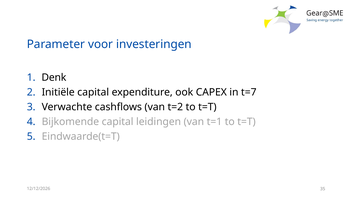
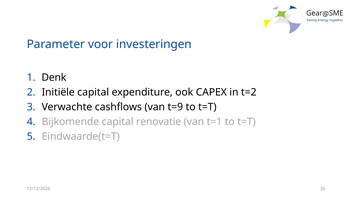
t=7: t=7 -> t=2
t=2: t=2 -> t=9
leidingen: leidingen -> renovatie
